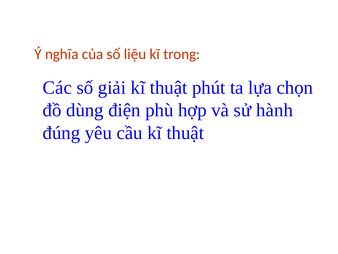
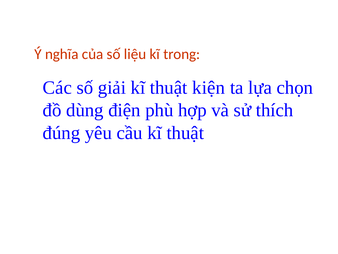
phút: phút -> kiện
hành: hành -> thích
